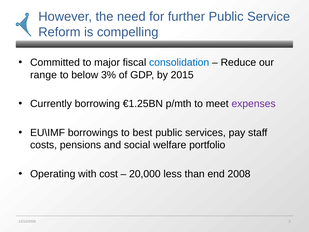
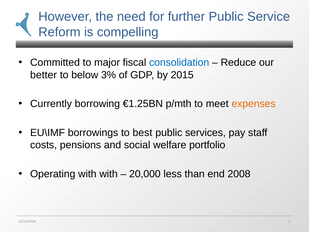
range: range -> better
expenses colour: purple -> orange
with cost: cost -> with
